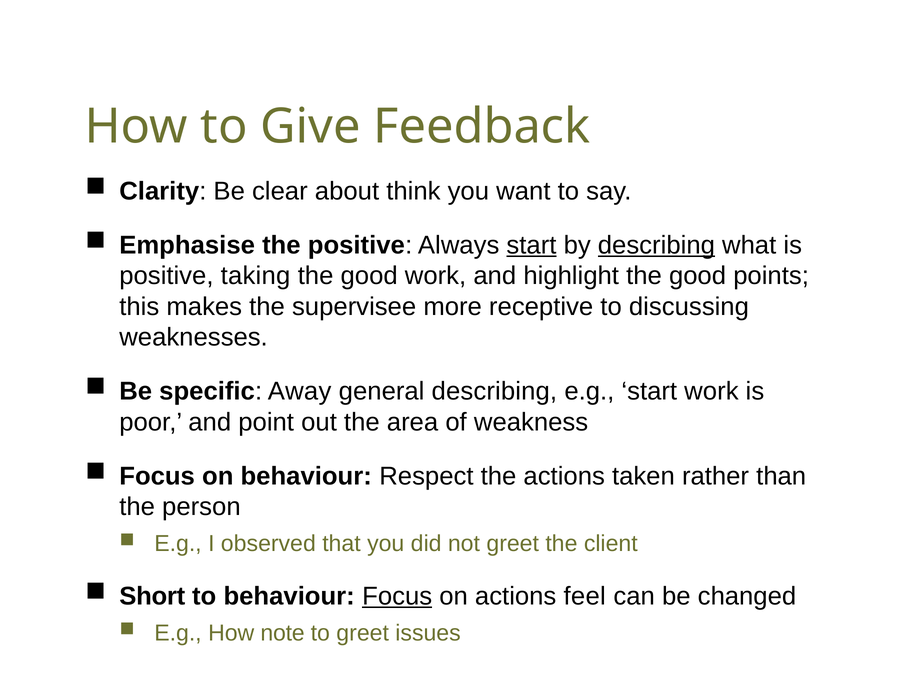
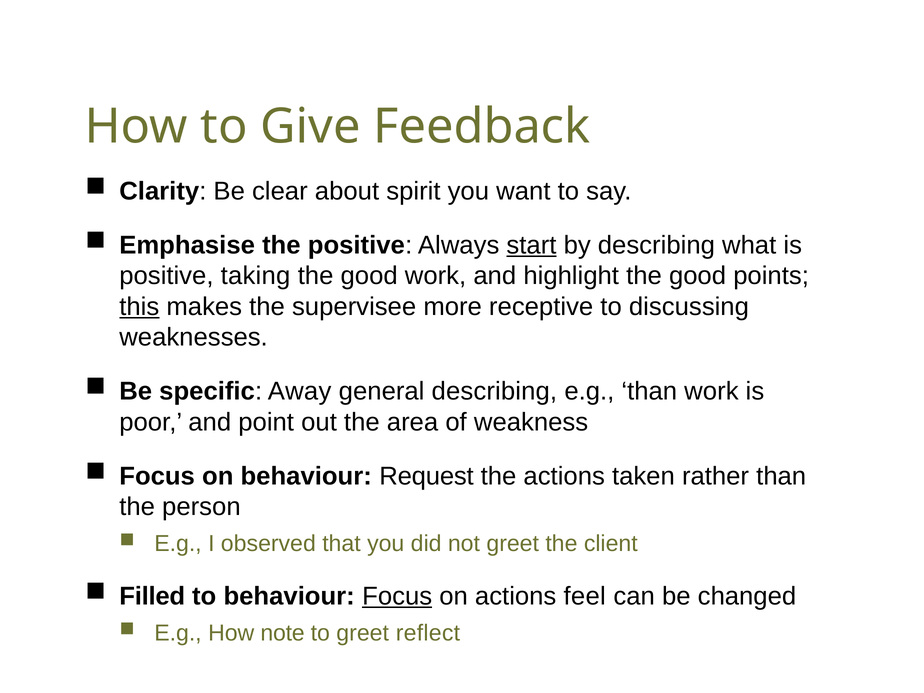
think: think -> spirit
describing at (656, 245) underline: present -> none
this underline: none -> present
e.g start: start -> than
Respect: Respect -> Request
Short: Short -> Filled
issues: issues -> reflect
